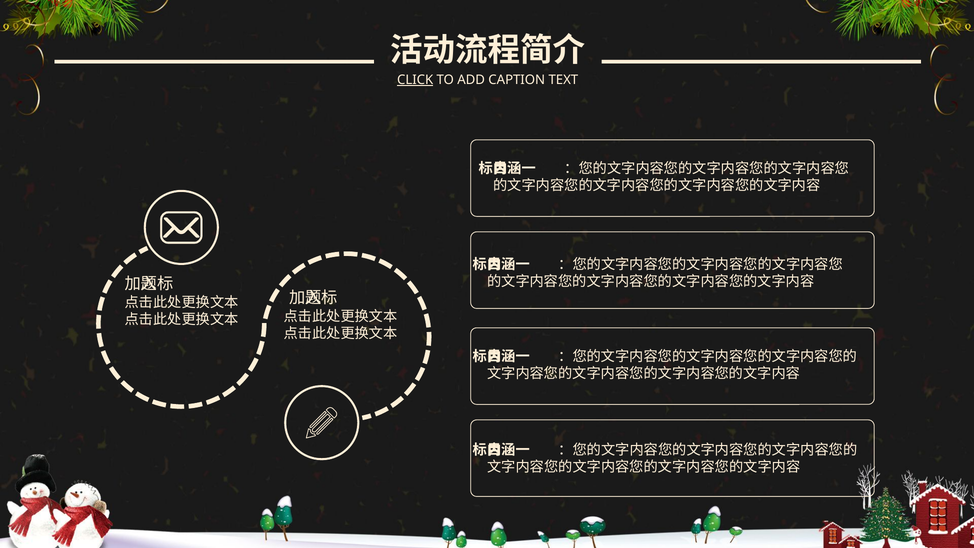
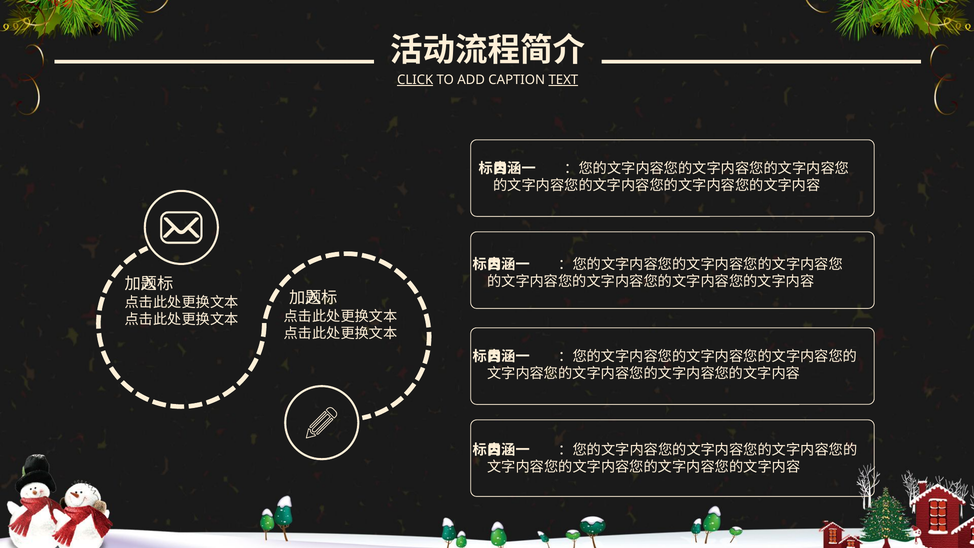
TEXT underline: none -> present
